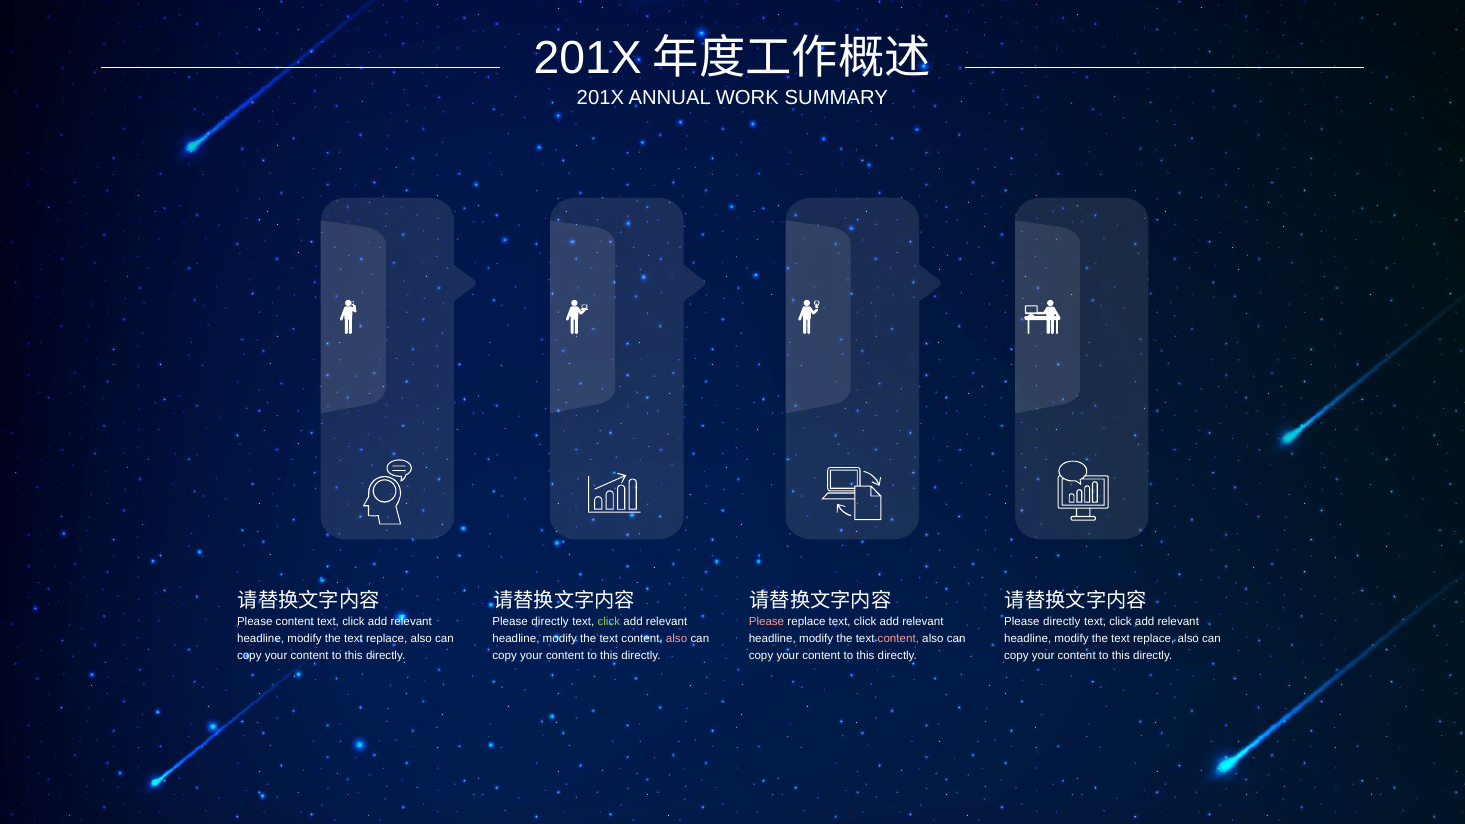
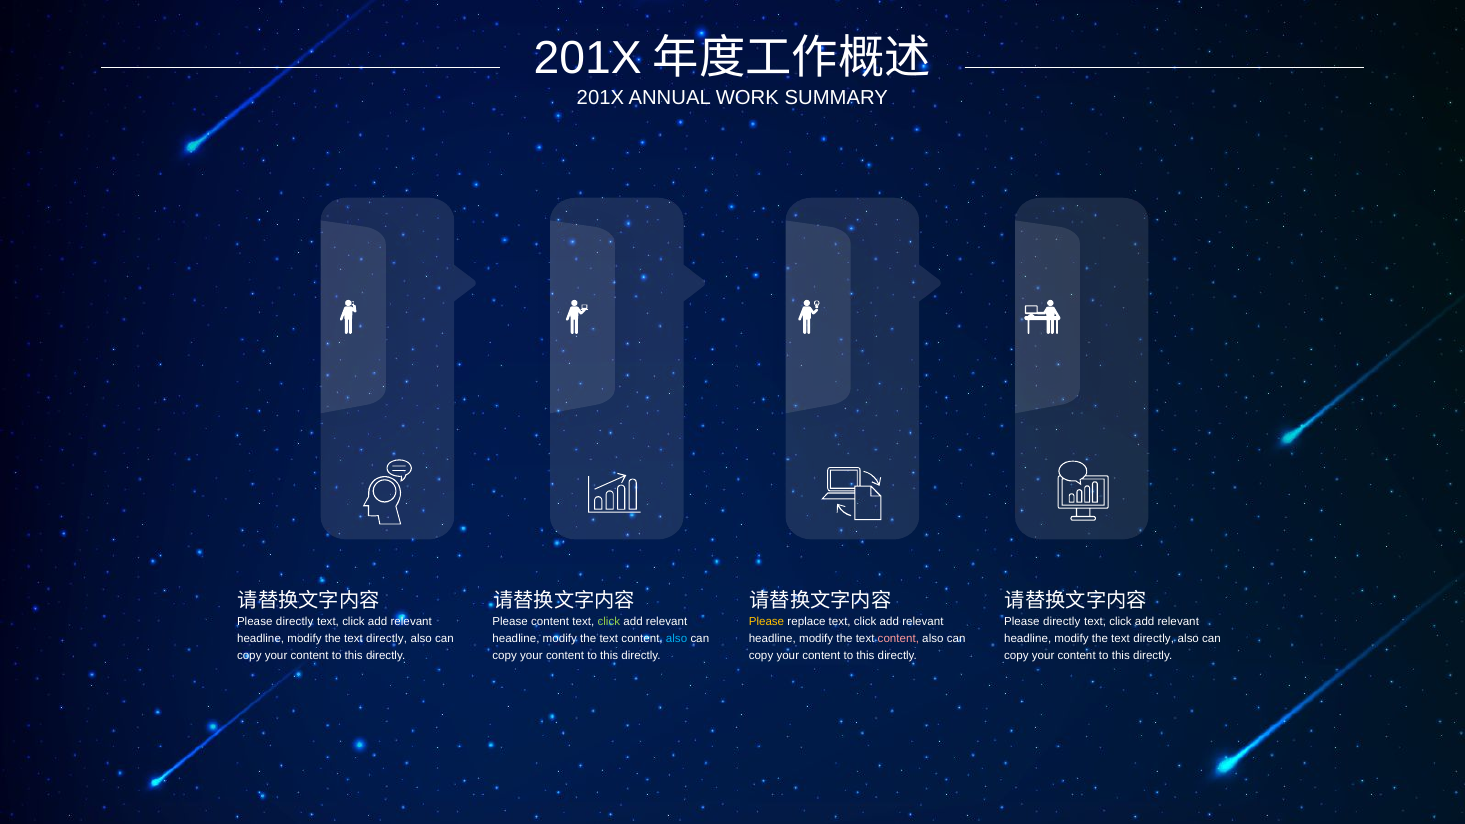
content at (295, 622): content -> directly
directly at (550, 622): directly -> content
Please at (766, 622) colour: pink -> yellow
replace at (387, 639): replace -> directly
also at (677, 639) colour: pink -> light blue
replace at (1154, 639): replace -> directly
